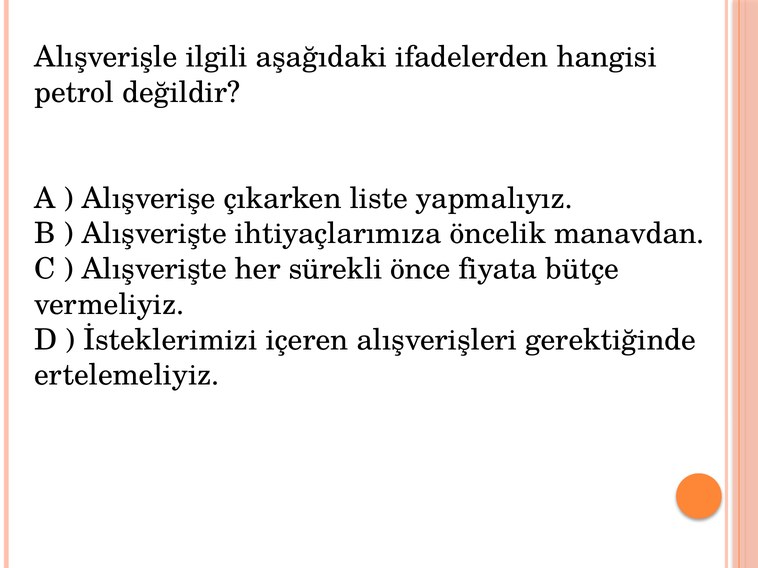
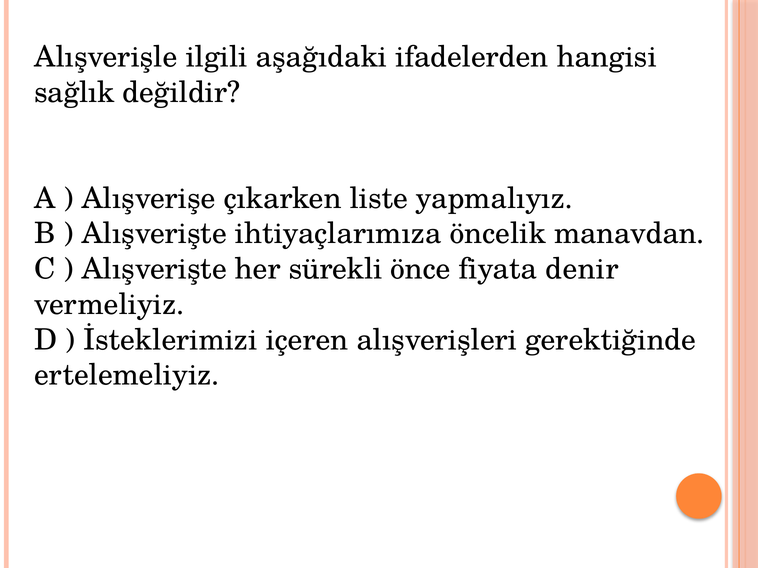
petrol: petrol -> sağlık
bütçe: bütçe -> denir
